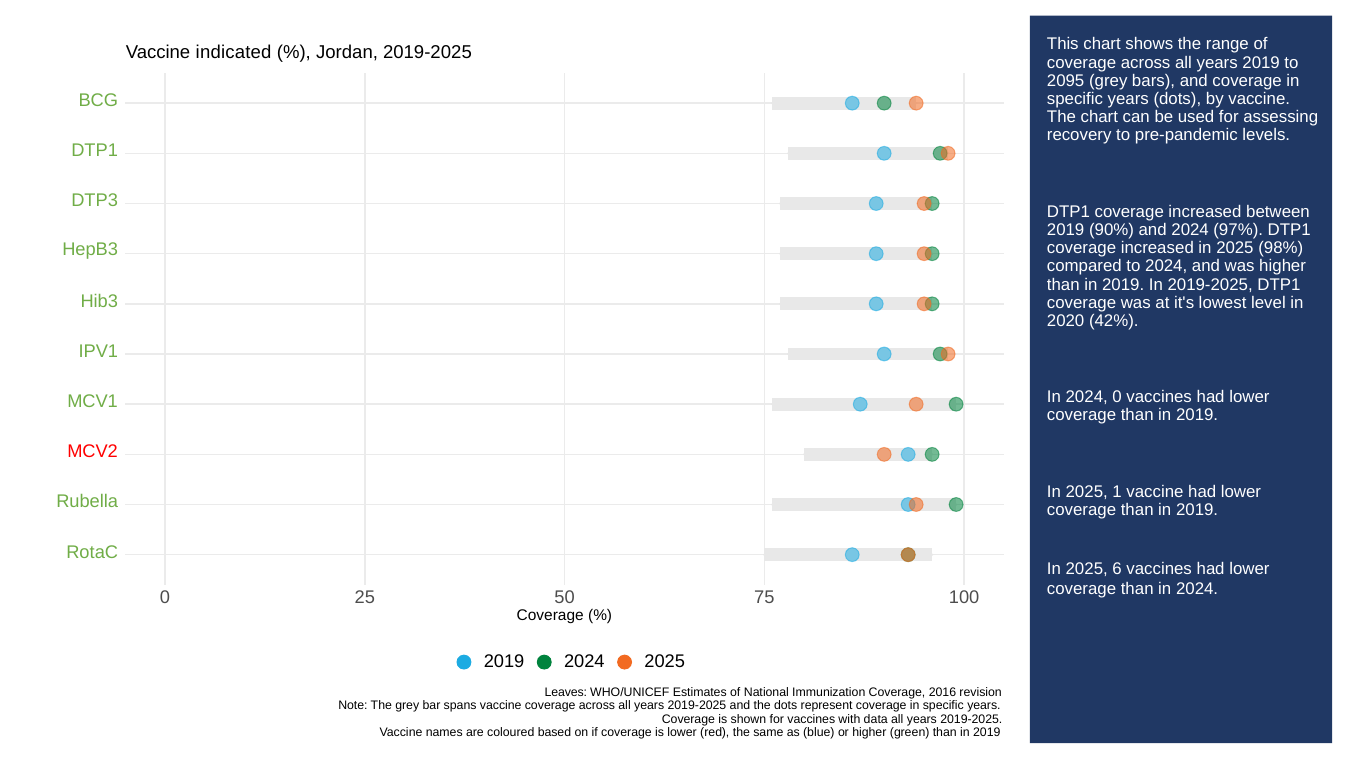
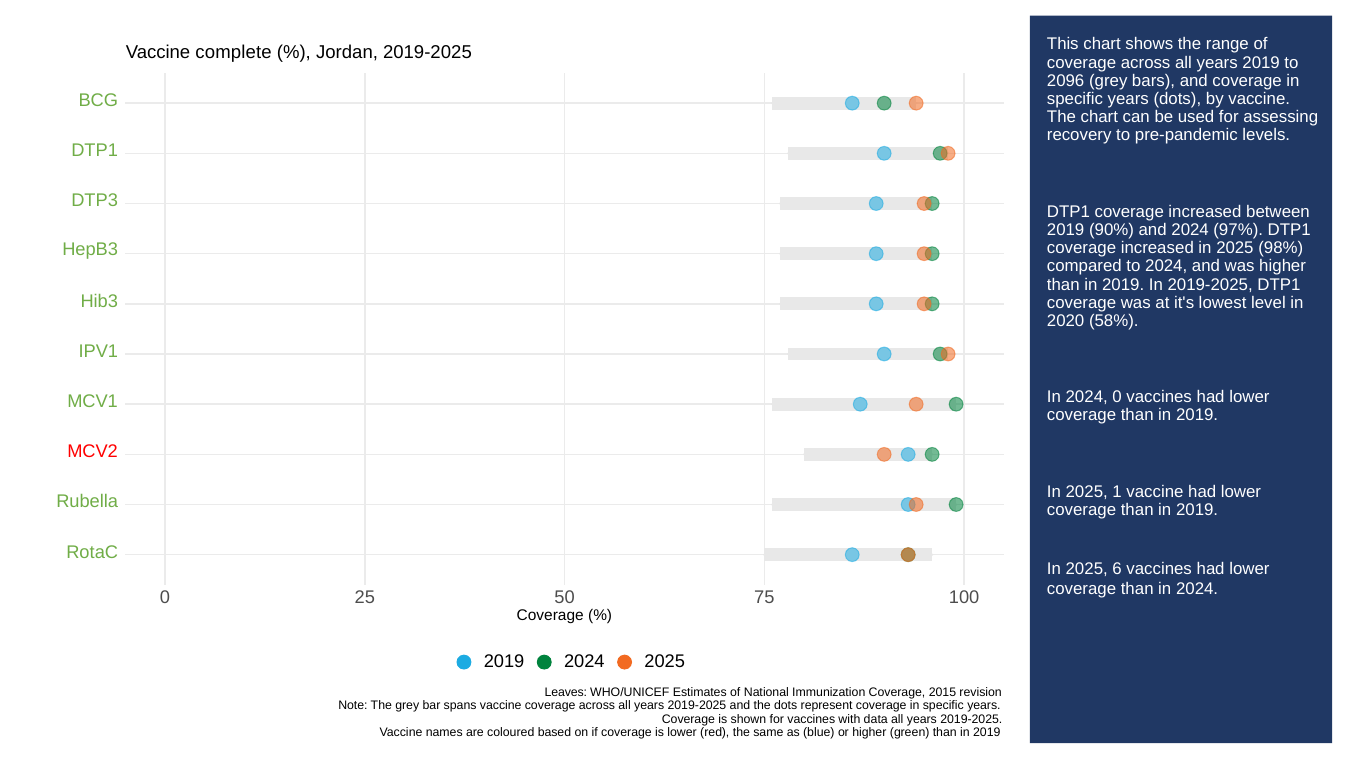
indicated: indicated -> complete
2095: 2095 -> 2096
42%: 42% -> 58%
2016: 2016 -> 2015
